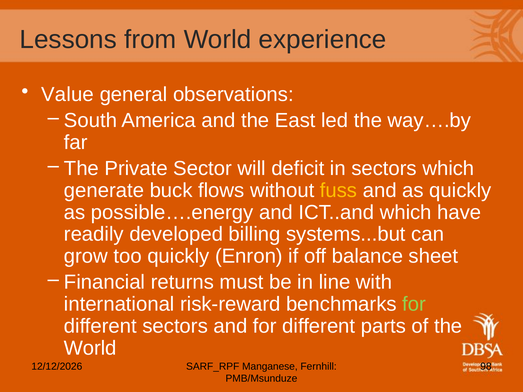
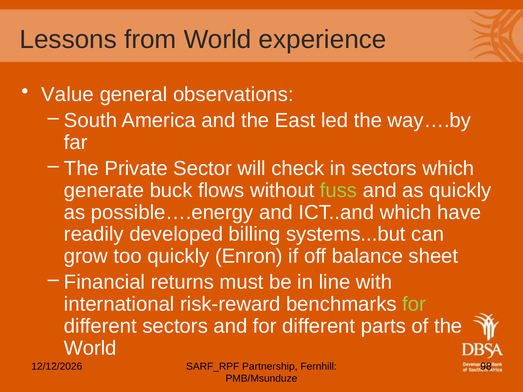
deficit: deficit -> check
fuss colour: yellow -> light green
Manganese: Manganese -> Partnership
